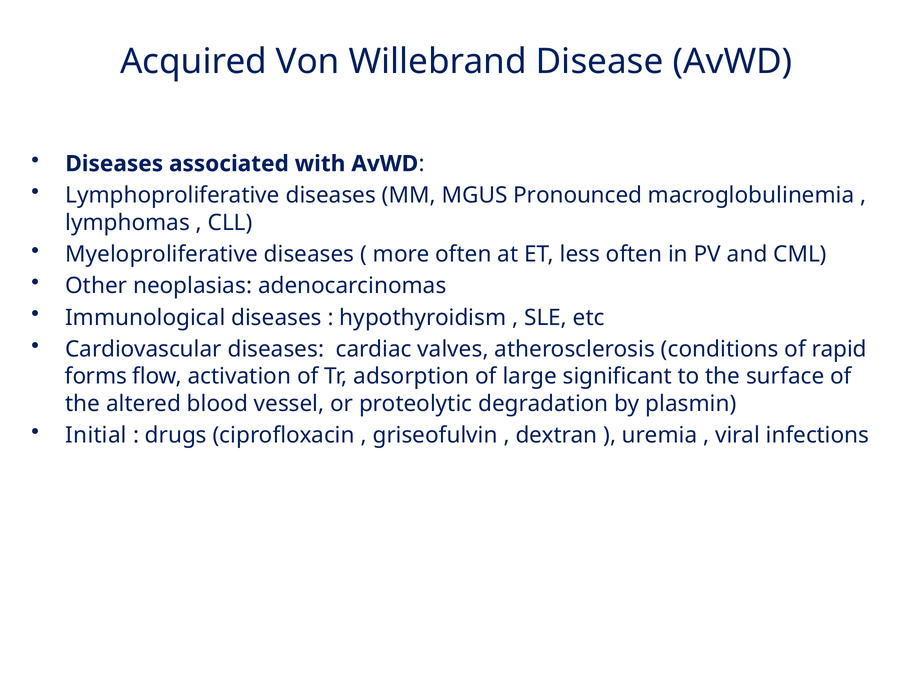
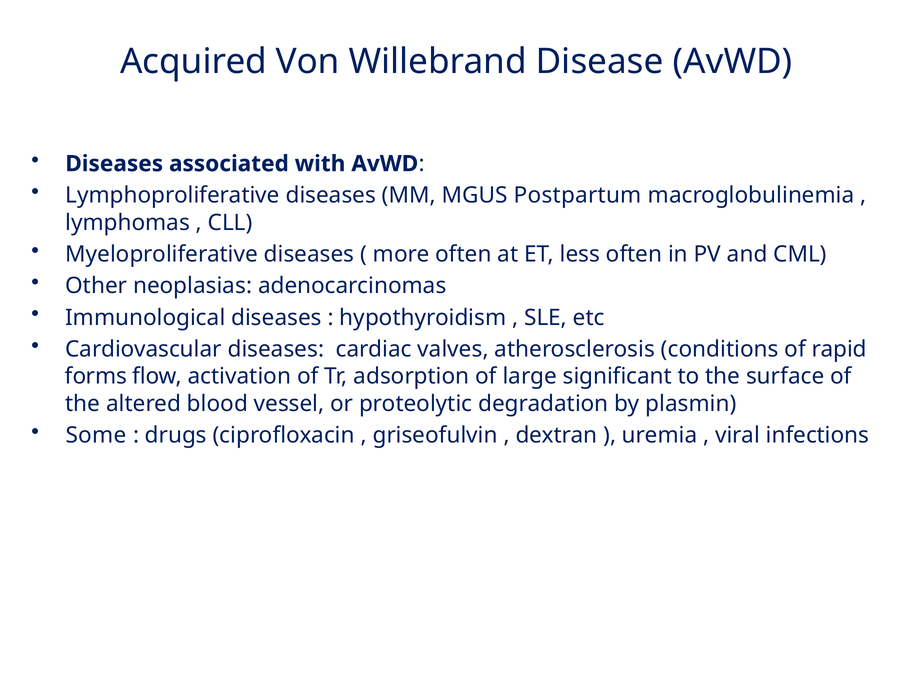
Pronounced: Pronounced -> Postpartum
Initial: Initial -> Some
